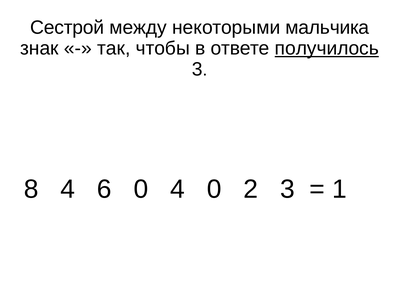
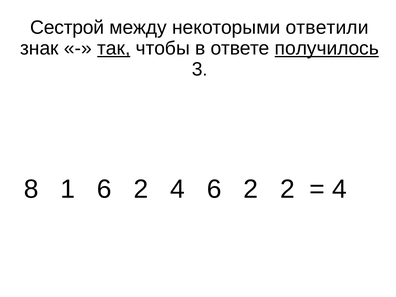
мальчика: мальчика -> ответили
так underline: none -> present
8 4: 4 -> 1
0 at (141, 189): 0 -> 2
4 0: 0 -> 6
2 3: 3 -> 2
1 at (339, 189): 1 -> 4
